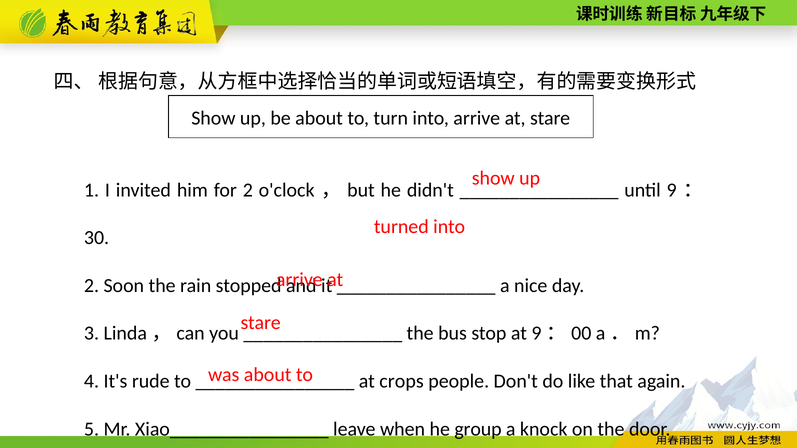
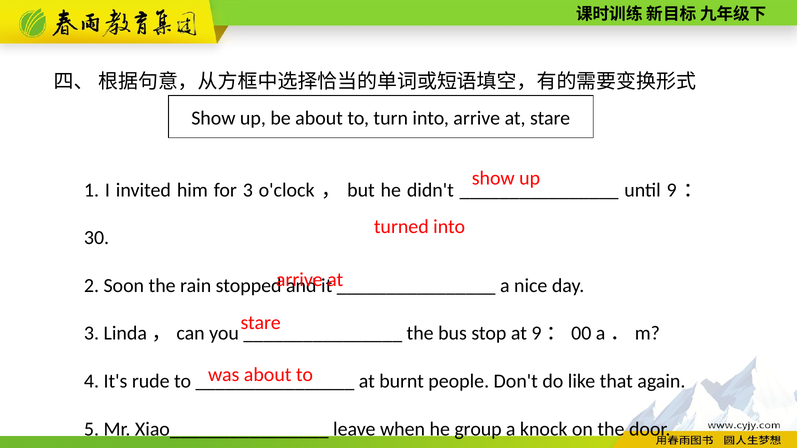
for 2: 2 -> 3
crops: crops -> burnt
